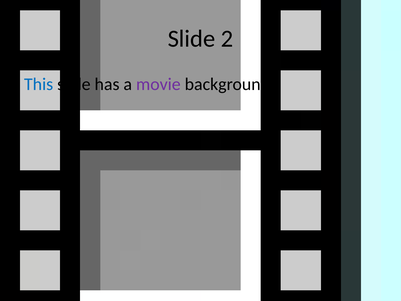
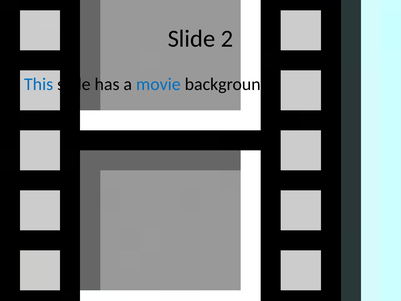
movie colour: purple -> blue
